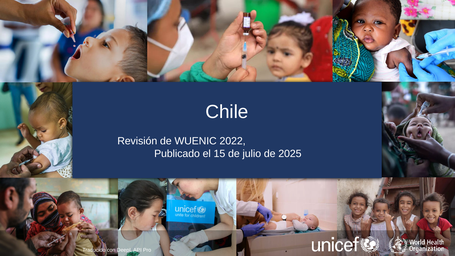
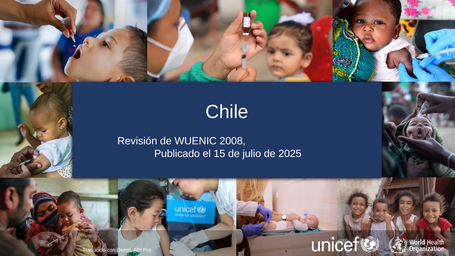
2022: 2022 -> 2008
